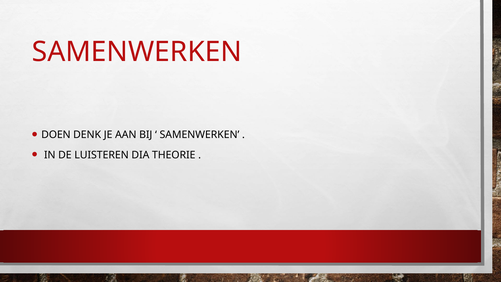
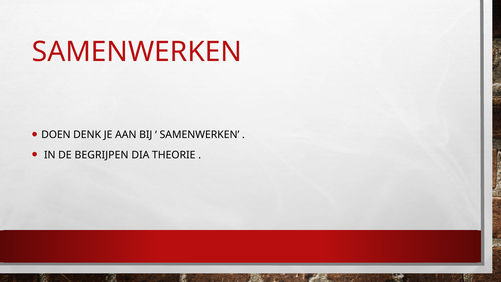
LUISTEREN: LUISTEREN -> BEGRIJPEN
